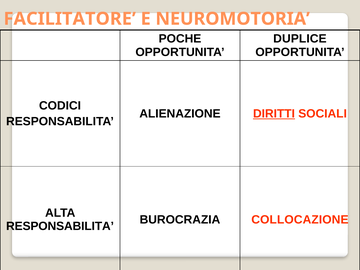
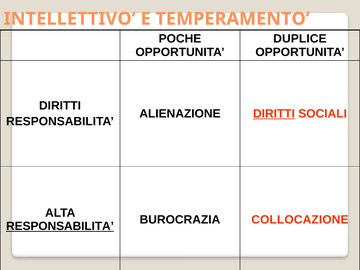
FACILITATORE: FACILITATORE -> INTELLETTIVO
NEUROMOTORIA: NEUROMOTORIA -> TEMPERAMENTO
CODICI at (60, 106): CODICI -> DIRITTI
RESPONSABILITA at (60, 226) underline: none -> present
